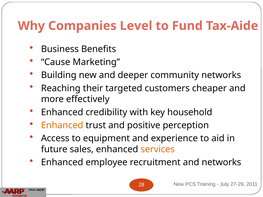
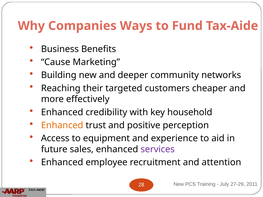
Level: Level -> Ways
services colour: orange -> purple
and networks: networks -> attention
